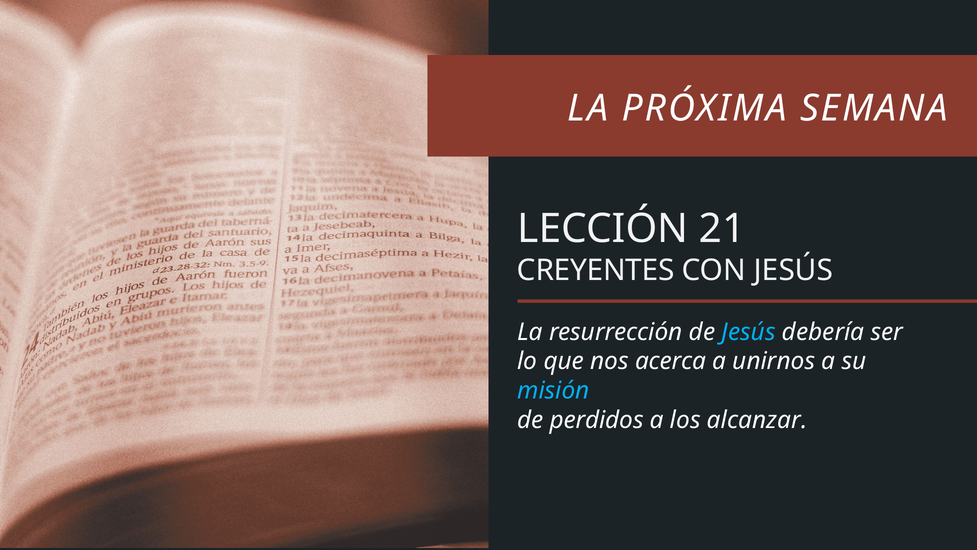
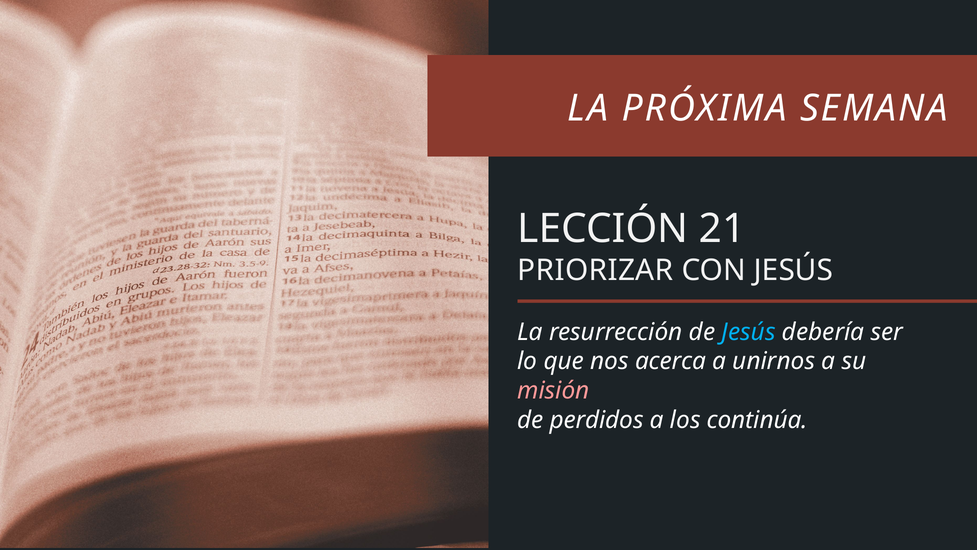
CREYENTES: CREYENTES -> PRIORIZAR
misión colour: light blue -> pink
alcanzar: alcanzar -> continúa
